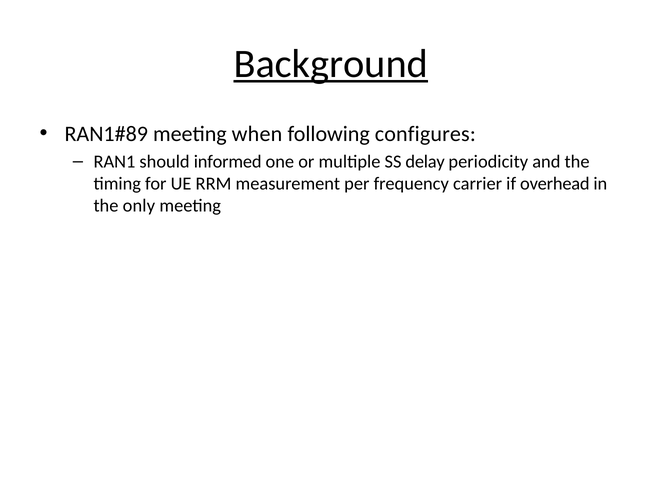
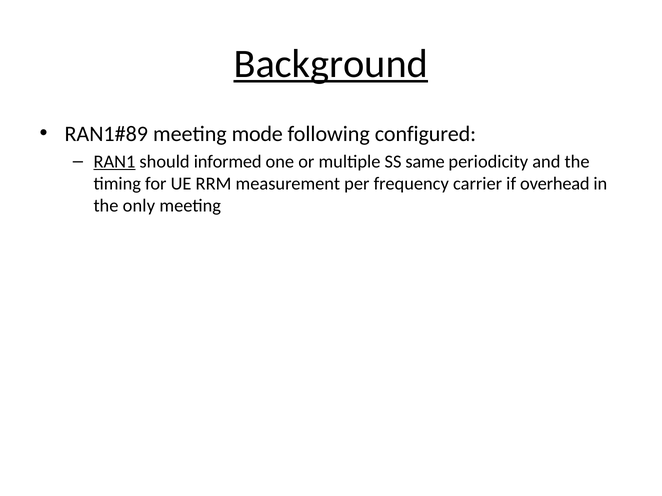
when: when -> mode
configures: configures -> configured
RAN1 underline: none -> present
delay: delay -> same
